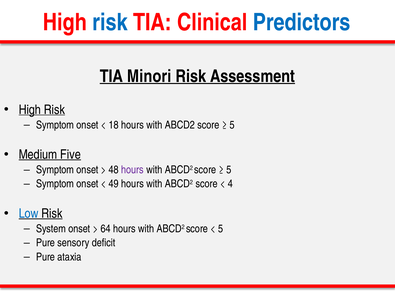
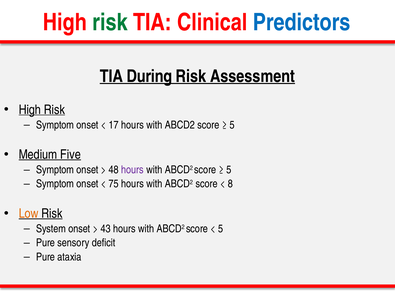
risk at (110, 22) colour: blue -> green
Minori: Minori -> During
18: 18 -> 17
49: 49 -> 75
4: 4 -> 8
Low colour: blue -> orange
64: 64 -> 43
